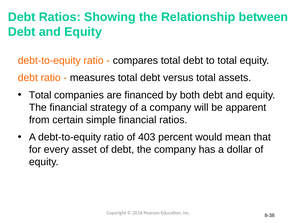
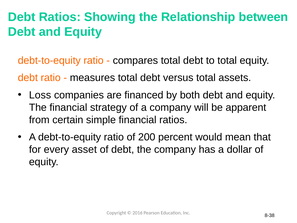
Total at (40, 95): Total -> Loss
403: 403 -> 200
